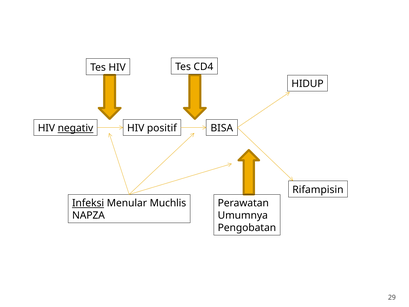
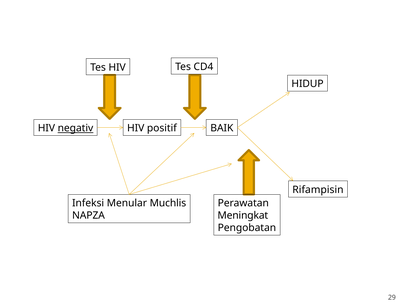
BISA: BISA -> BAIK
Infeksi underline: present -> none
Umumnya: Umumnya -> Meningkat
